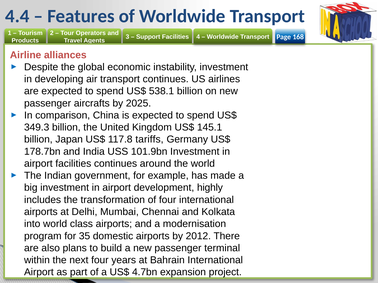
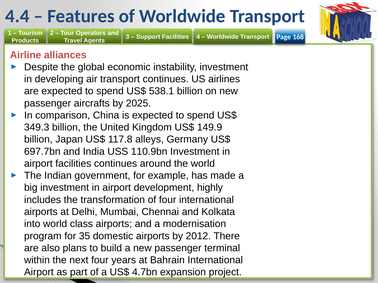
145.1: 145.1 -> 149.9
tariffs: tariffs -> alleys
178.7bn: 178.7bn -> 697.7bn
101.9bn: 101.9bn -> 110.9bn
